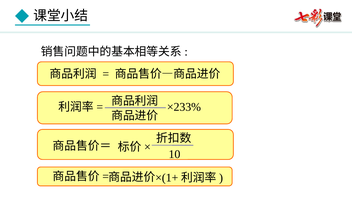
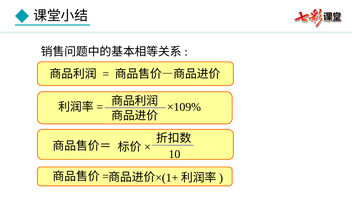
×233%: ×233% -> ×109%
